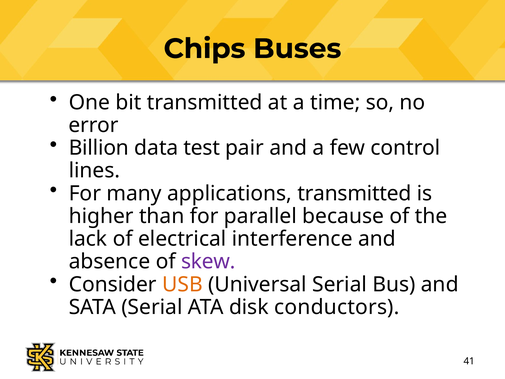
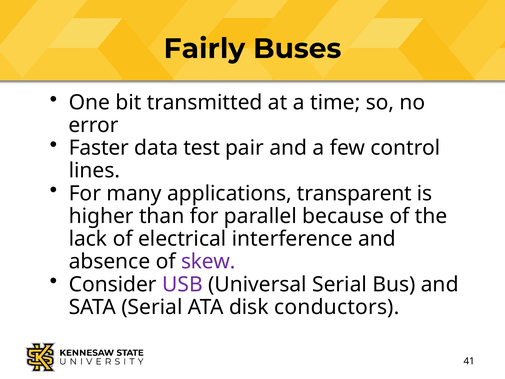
Chips: Chips -> Fairly
Billion: Billion -> Faster
applications transmitted: transmitted -> transparent
USB colour: orange -> purple
